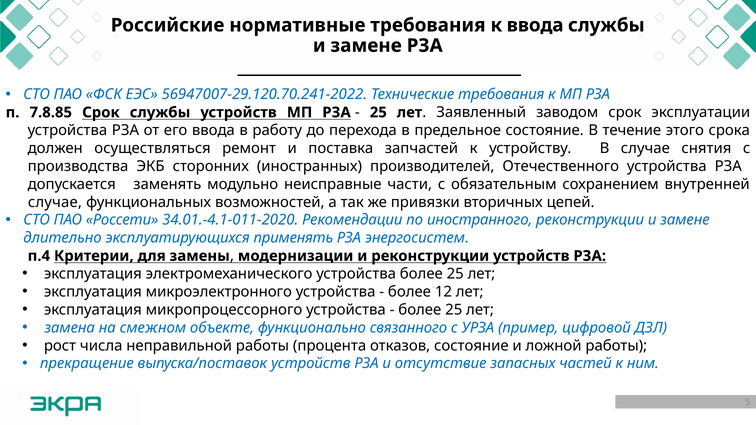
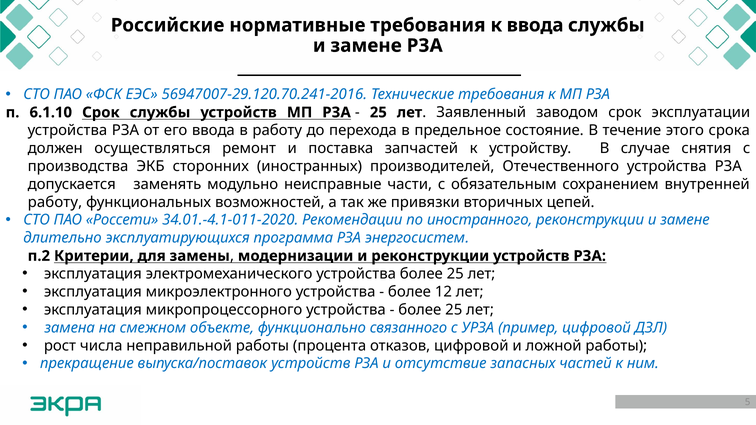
56947007-29.120.70.241-2022: 56947007-29.120.70.241-2022 -> 56947007-29.120.70.241-2016
7.8.85: 7.8.85 -> 6.1.10
случае at (55, 202): случае -> работу
применять: применять -> программа
п.4: п.4 -> п.2
отказов состояние: состояние -> цифровой
